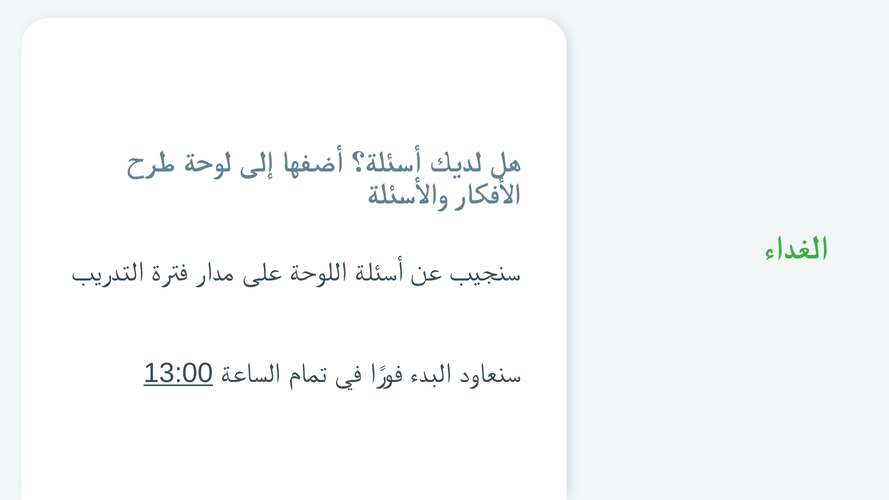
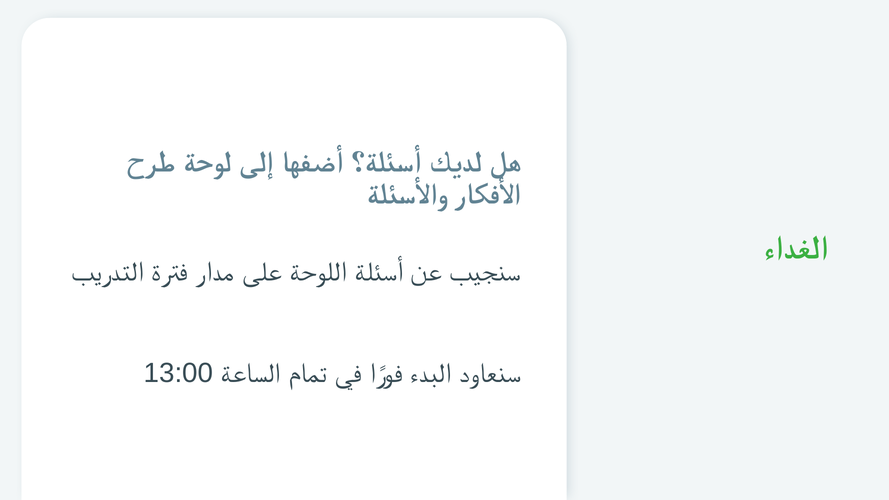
13:00 underline: present -> none
